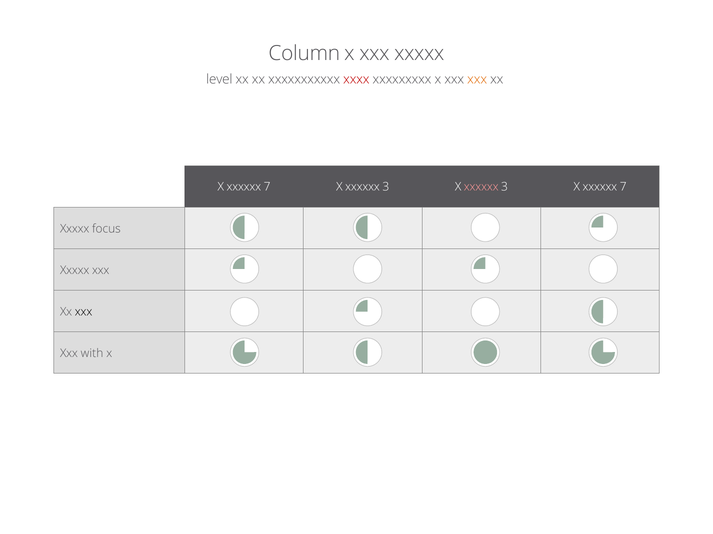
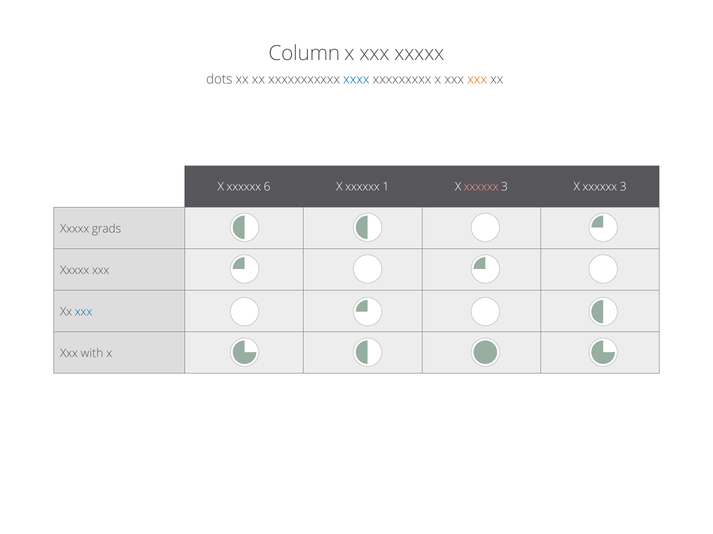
level: level -> dots
xxxx colour: red -> blue
7 at (267, 187): 7 -> 6
3 at (386, 187): 3 -> 1
3 X xxxxxx 7: 7 -> 3
focus: focus -> grads
xxx at (84, 312) colour: black -> blue
